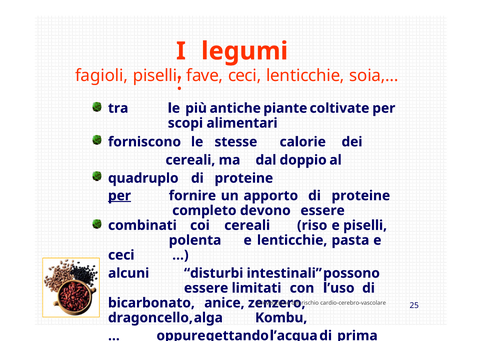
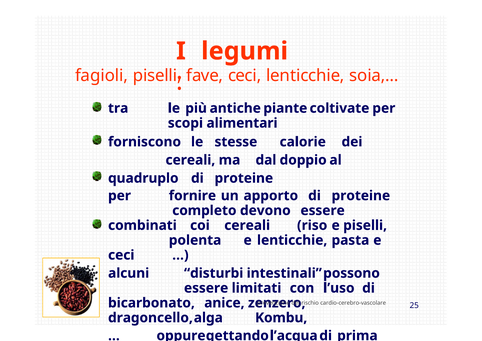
per underline: present -> none
